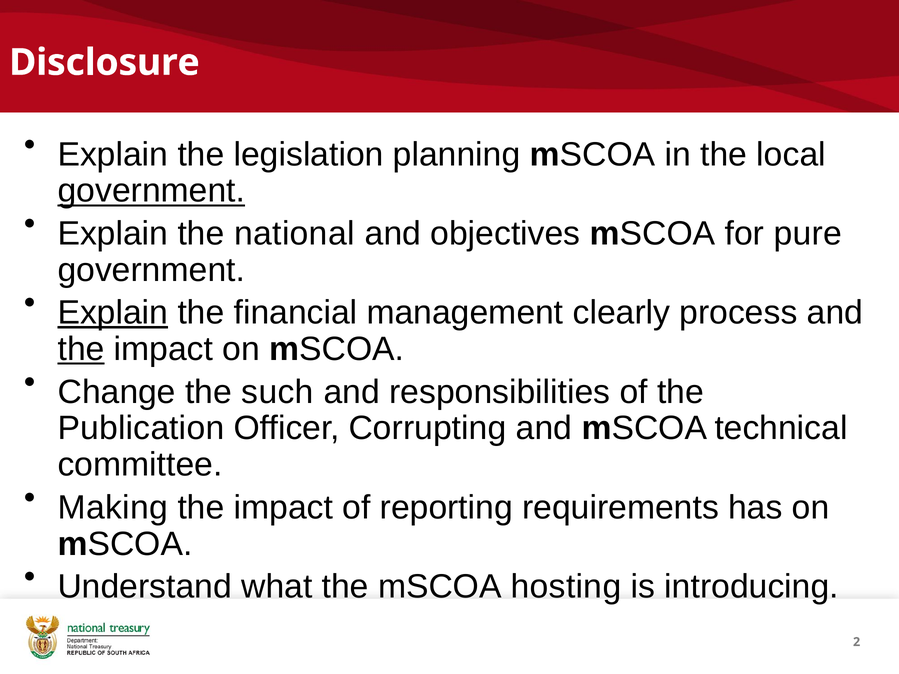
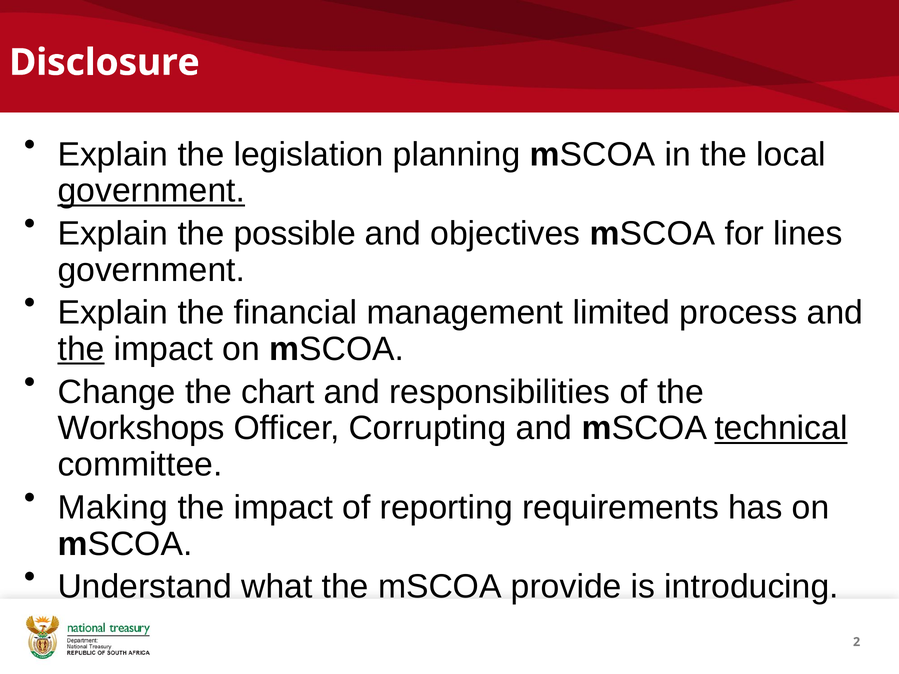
national: national -> possible
pure: pure -> lines
Explain at (113, 313) underline: present -> none
clearly: clearly -> limited
such: such -> chart
Publication: Publication -> Workshops
technical underline: none -> present
hosting: hosting -> provide
